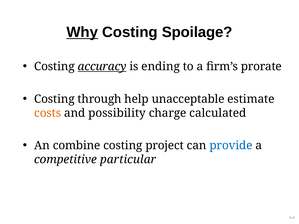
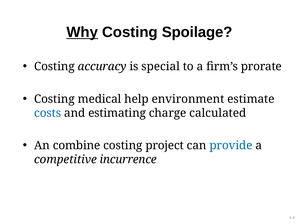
accuracy underline: present -> none
ending: ending -> special
through: through -> medical
unacceptable: unacceptable -> environment
costs colour: orange -> blue
possibility: possibility -> estimating
particular: particular -> incurrence
